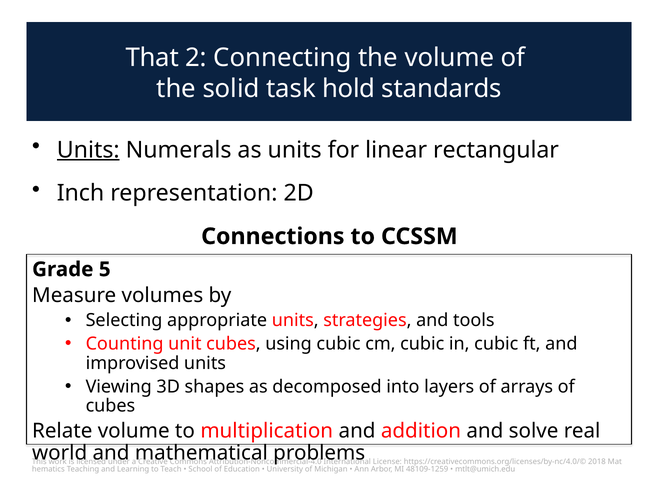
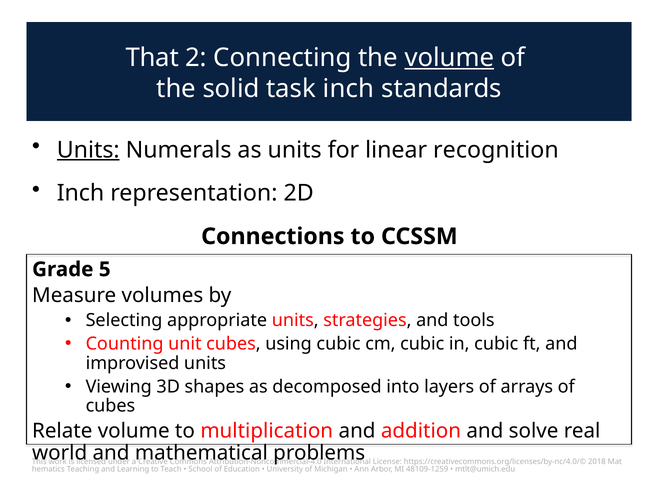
volume at (449, 58) underline: none -> present
task hold: hold -> inch
rectangular: rectangular -> recognition
